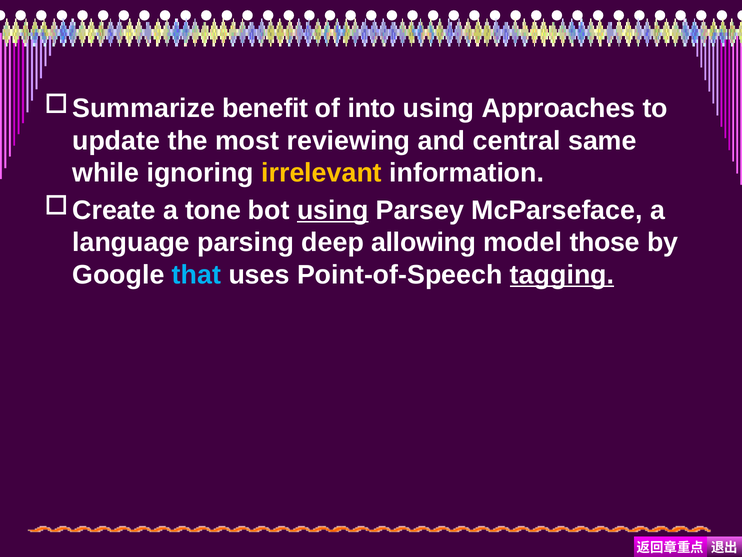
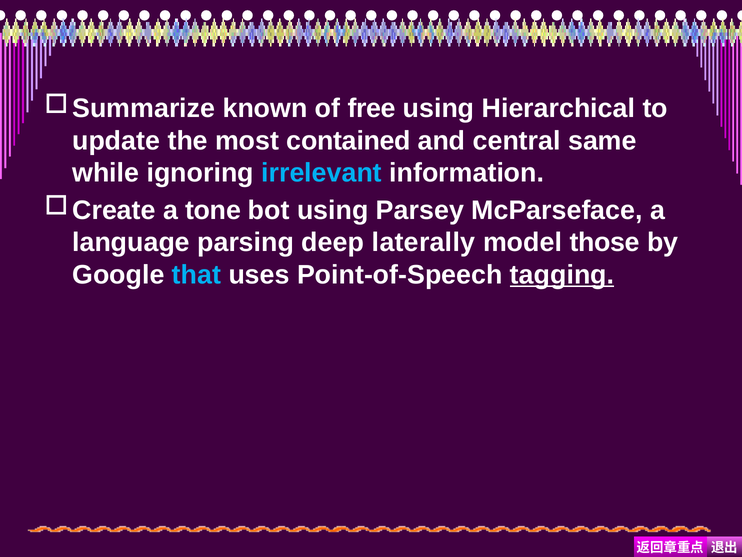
benefit: benefit -> known
into: into -> free
Approaches: Approaches -> Hierarchical
reviewing: reviewing -> contained
irrelevant colour: yellow -> light blue
using at (333, 210) underline: present -> none
allowing: allowing -> laterally
